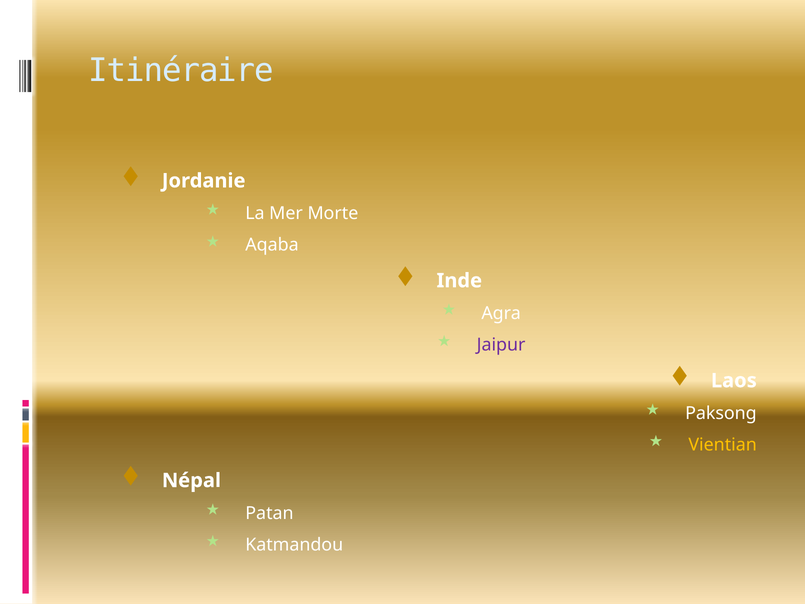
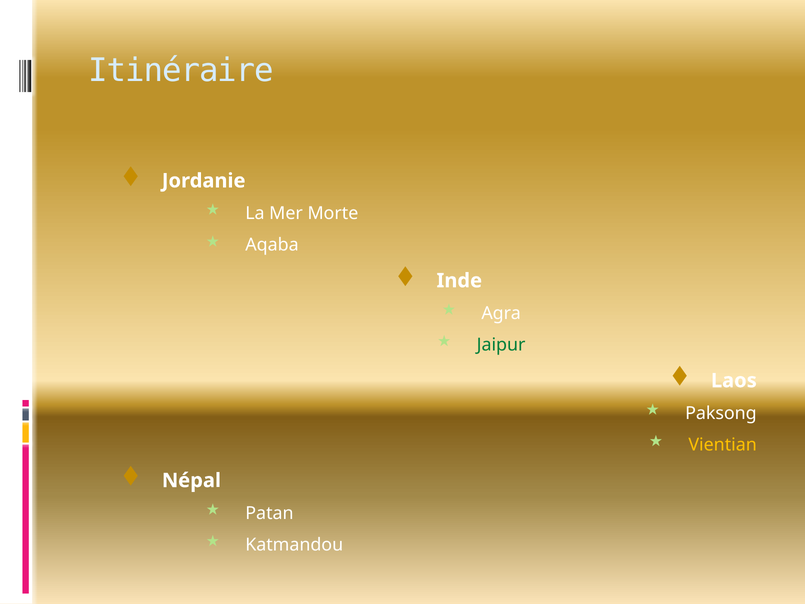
Jaipur colour: purple -> green
